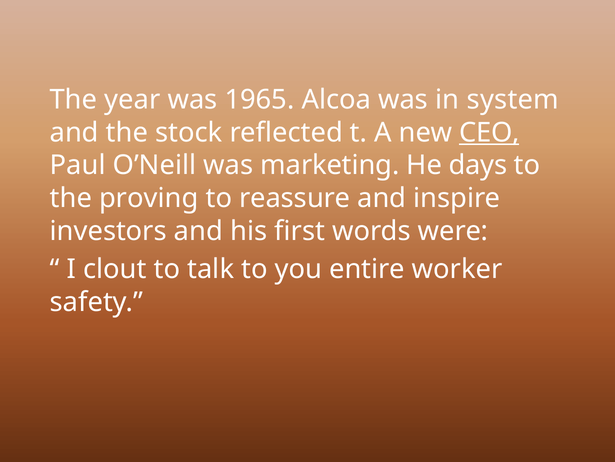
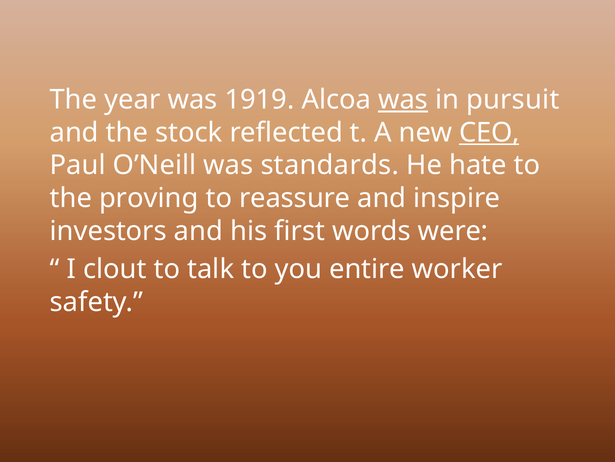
1965: 1965 -> 1919
was at (403, 100) underline: none -> present
system: system -> pursuit
marketing: marketing -> standards
days: days -> hate
